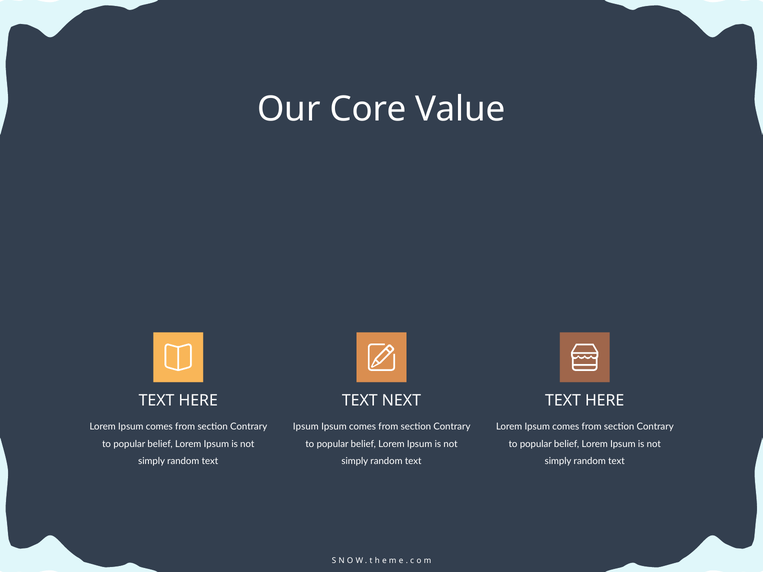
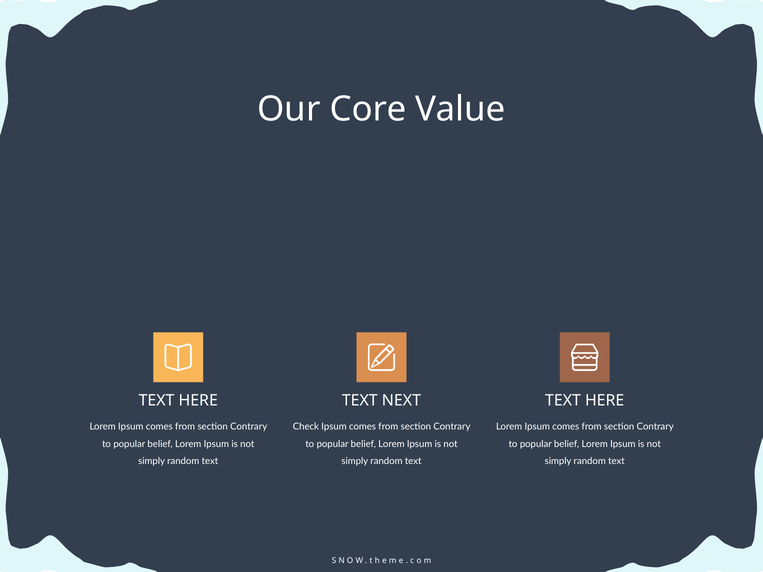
Ipsum at (306, 427): Ipsum -> Check
